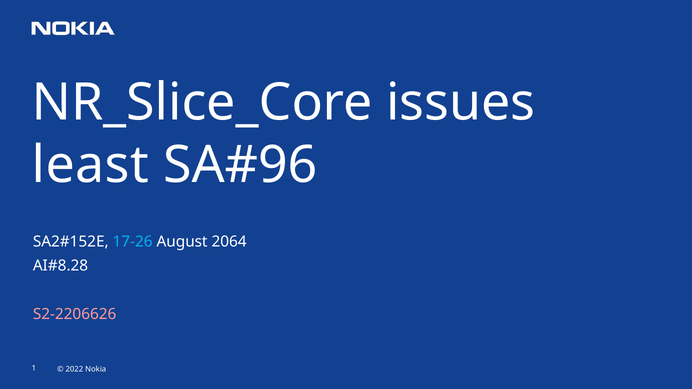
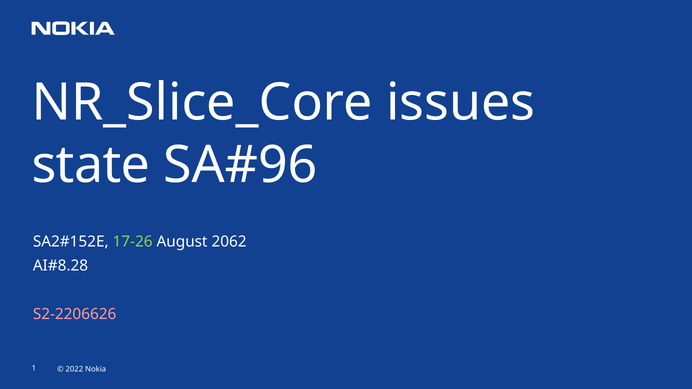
least: least -> state
17-26 colour: light blue -> light green
2064: 2064 -> 2062
